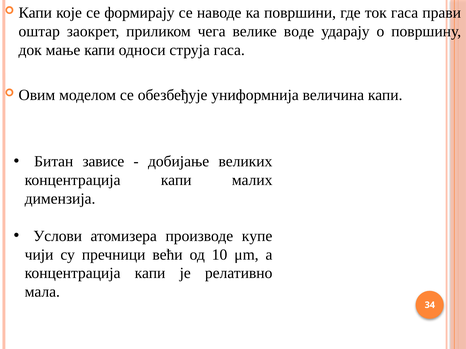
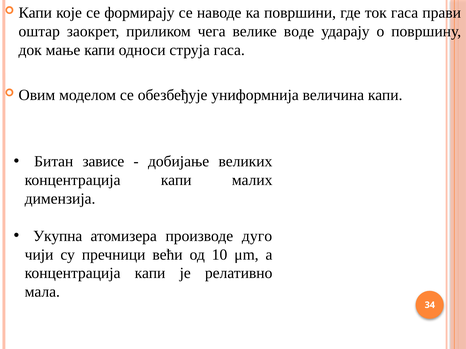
Услови: Услови -> Укупна
купе: купе -> дуго
